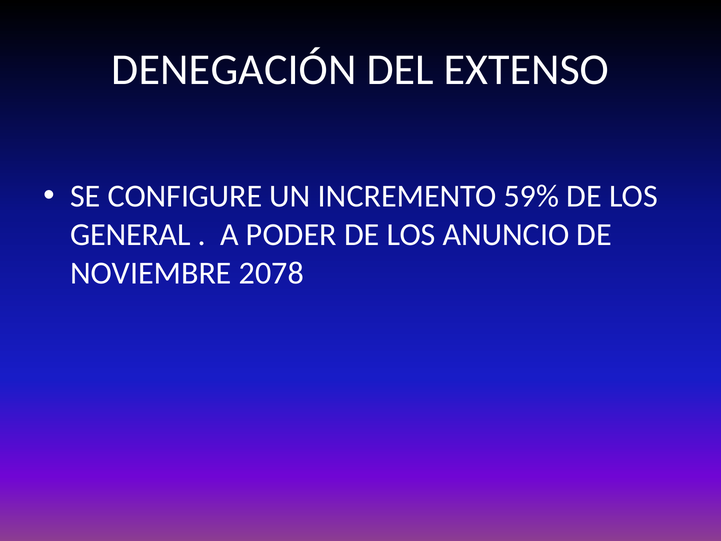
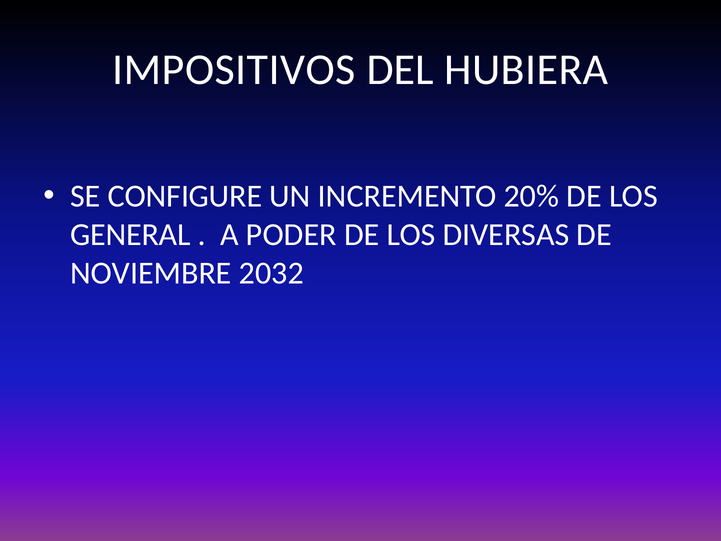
DENEGACIÓN: DENEGACIÓN -> IMPOSITIVOS
EXTENSO: EXTENSO -> HUBIERA
59%: 59% -> 20%
ANUNCIO: ANUNCIO -> DIVERSAS
2078: 2078 -> 2032
